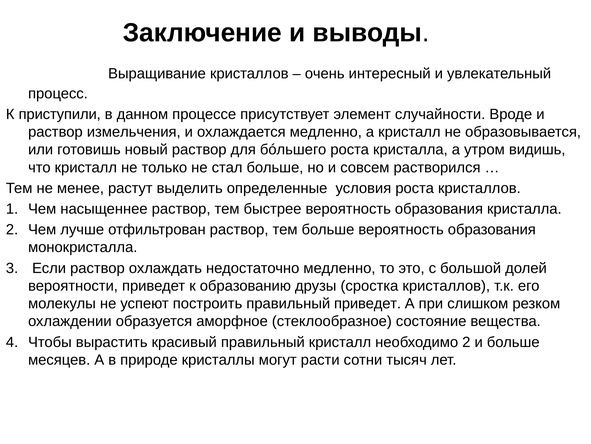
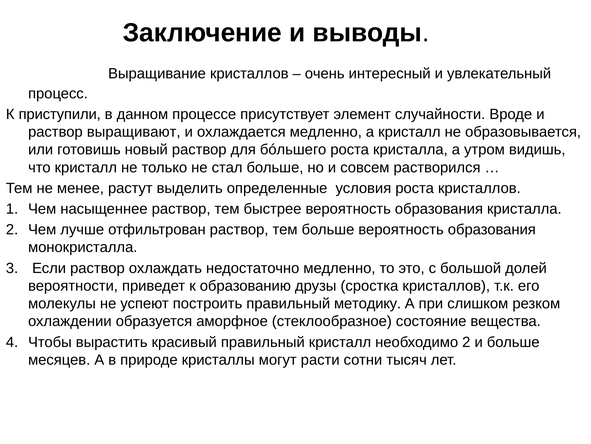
измельчения: измельчения -> выращивают
правильный приведет: приведет -> методику
